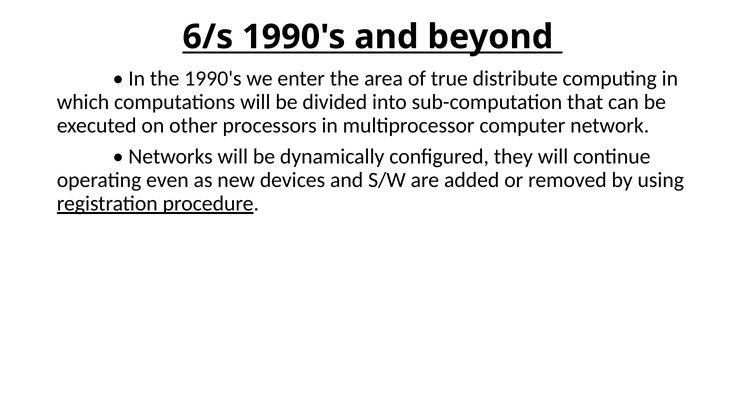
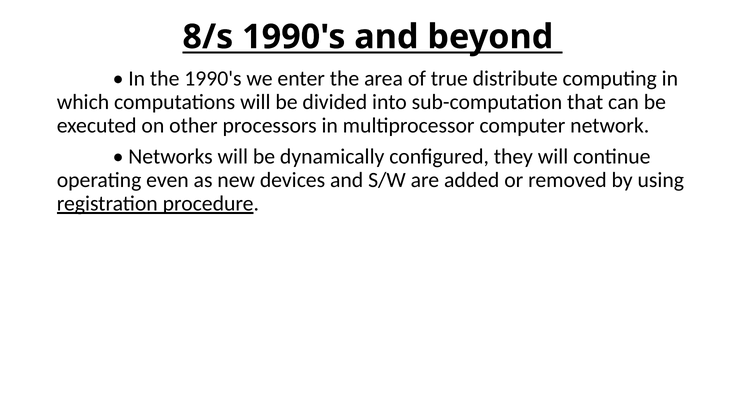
6/s: 6/s -> 8/s
